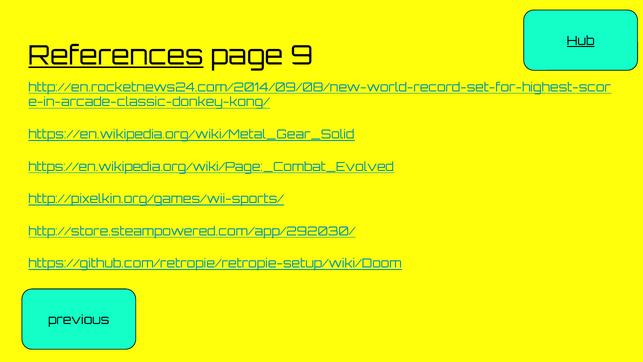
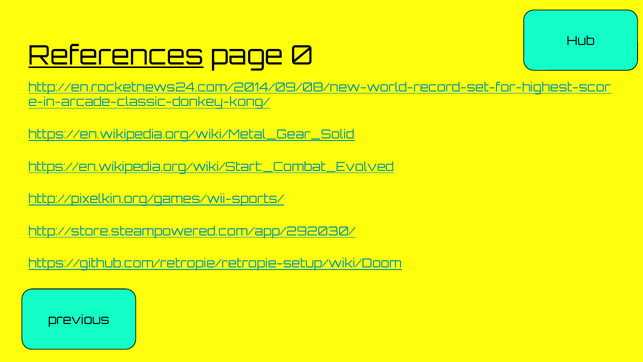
Hub underline: present -> none
9: 9 -> 0
https://en.wikipedia.org/wiki/Page:_Combat_Evolved: https://en.wikipedia.org/wiki/Page:_Combat_Evolved -> https://en.wikipedia.org/wiki/Start:_Combat_Evolved
